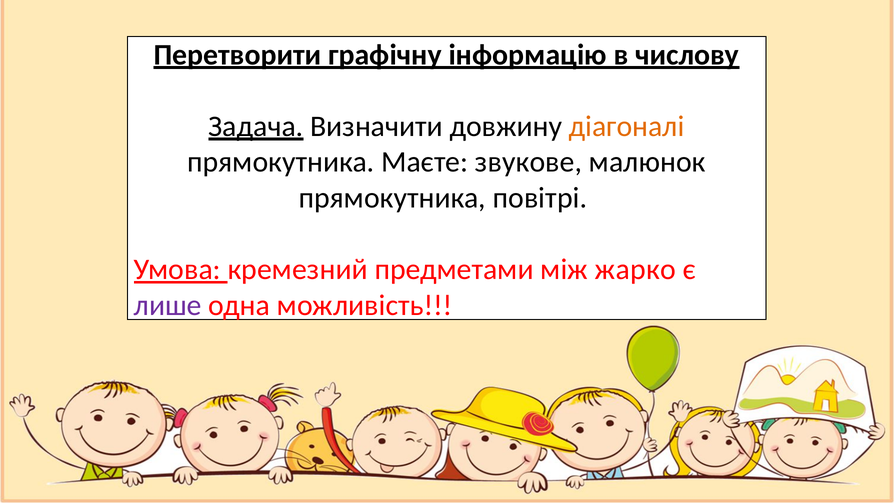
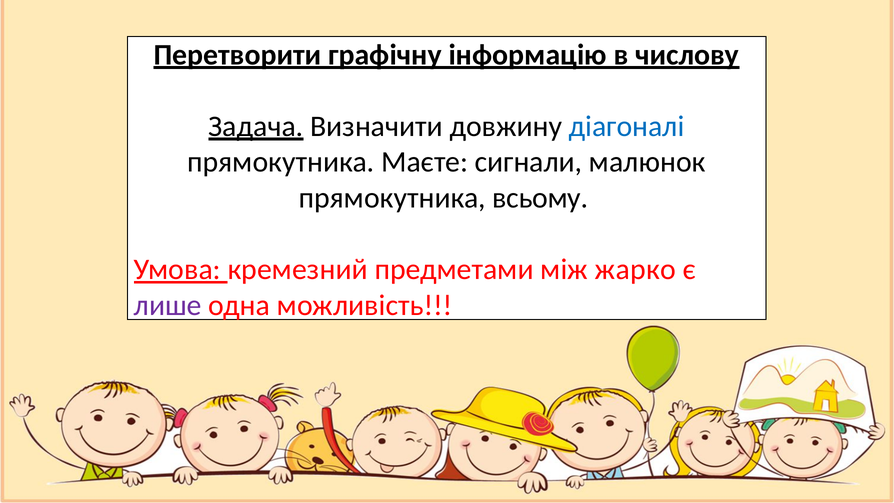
діагоналі colour: orange -> blue
звукове: звукове -> сигнали
повітрі: повітрі -> всьому
